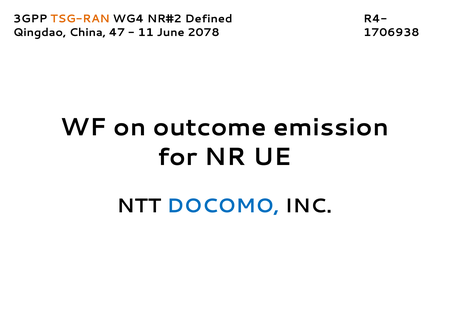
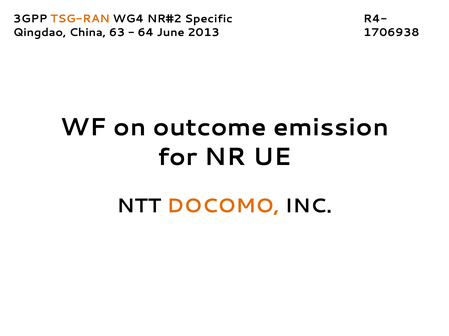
Defined: Defined -> Specific
47: 47 -> 63
11: 11 -> 64
2078: 2078 -> 2013
DOCOMO colour: blue -> orange
